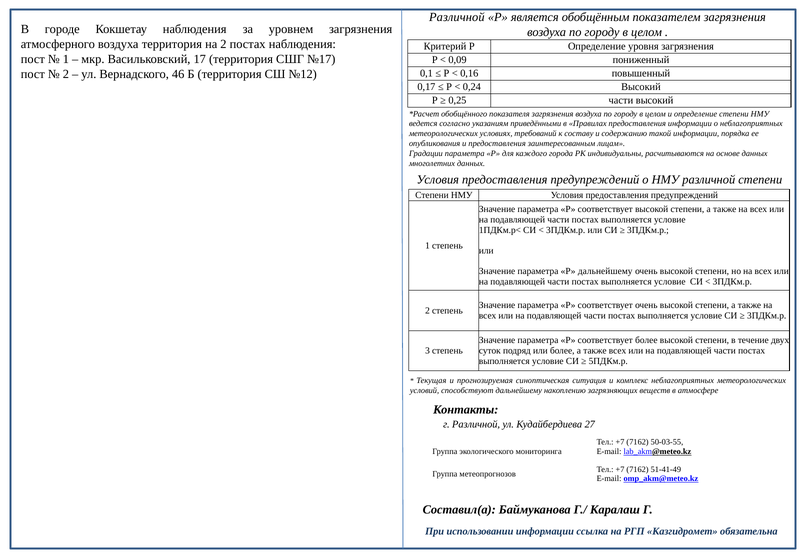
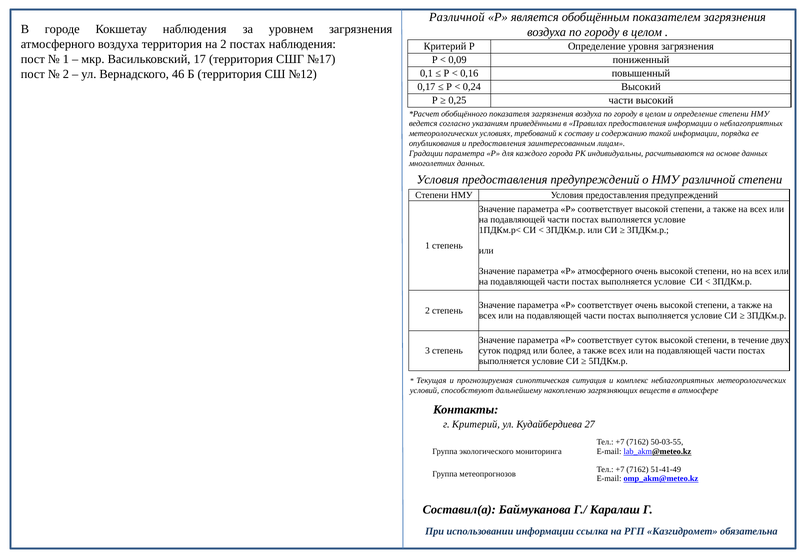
Р дальнейшему: дальнейшему -> атмосферного
соответствует более: более -> суток
Различной at (476, 424): Различной -> Критерий
